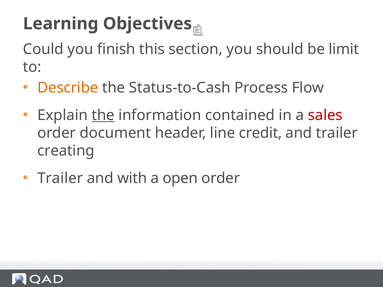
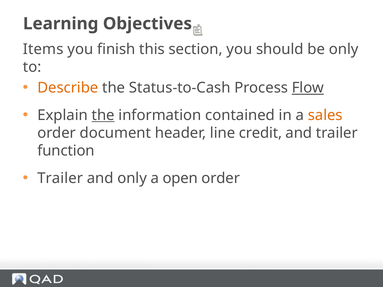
Could: Could -> Items
be limit: limit -> only
Flow underline: none -> present
sales colour: red -> orange
creating: creating -> function
and with: with -> only
